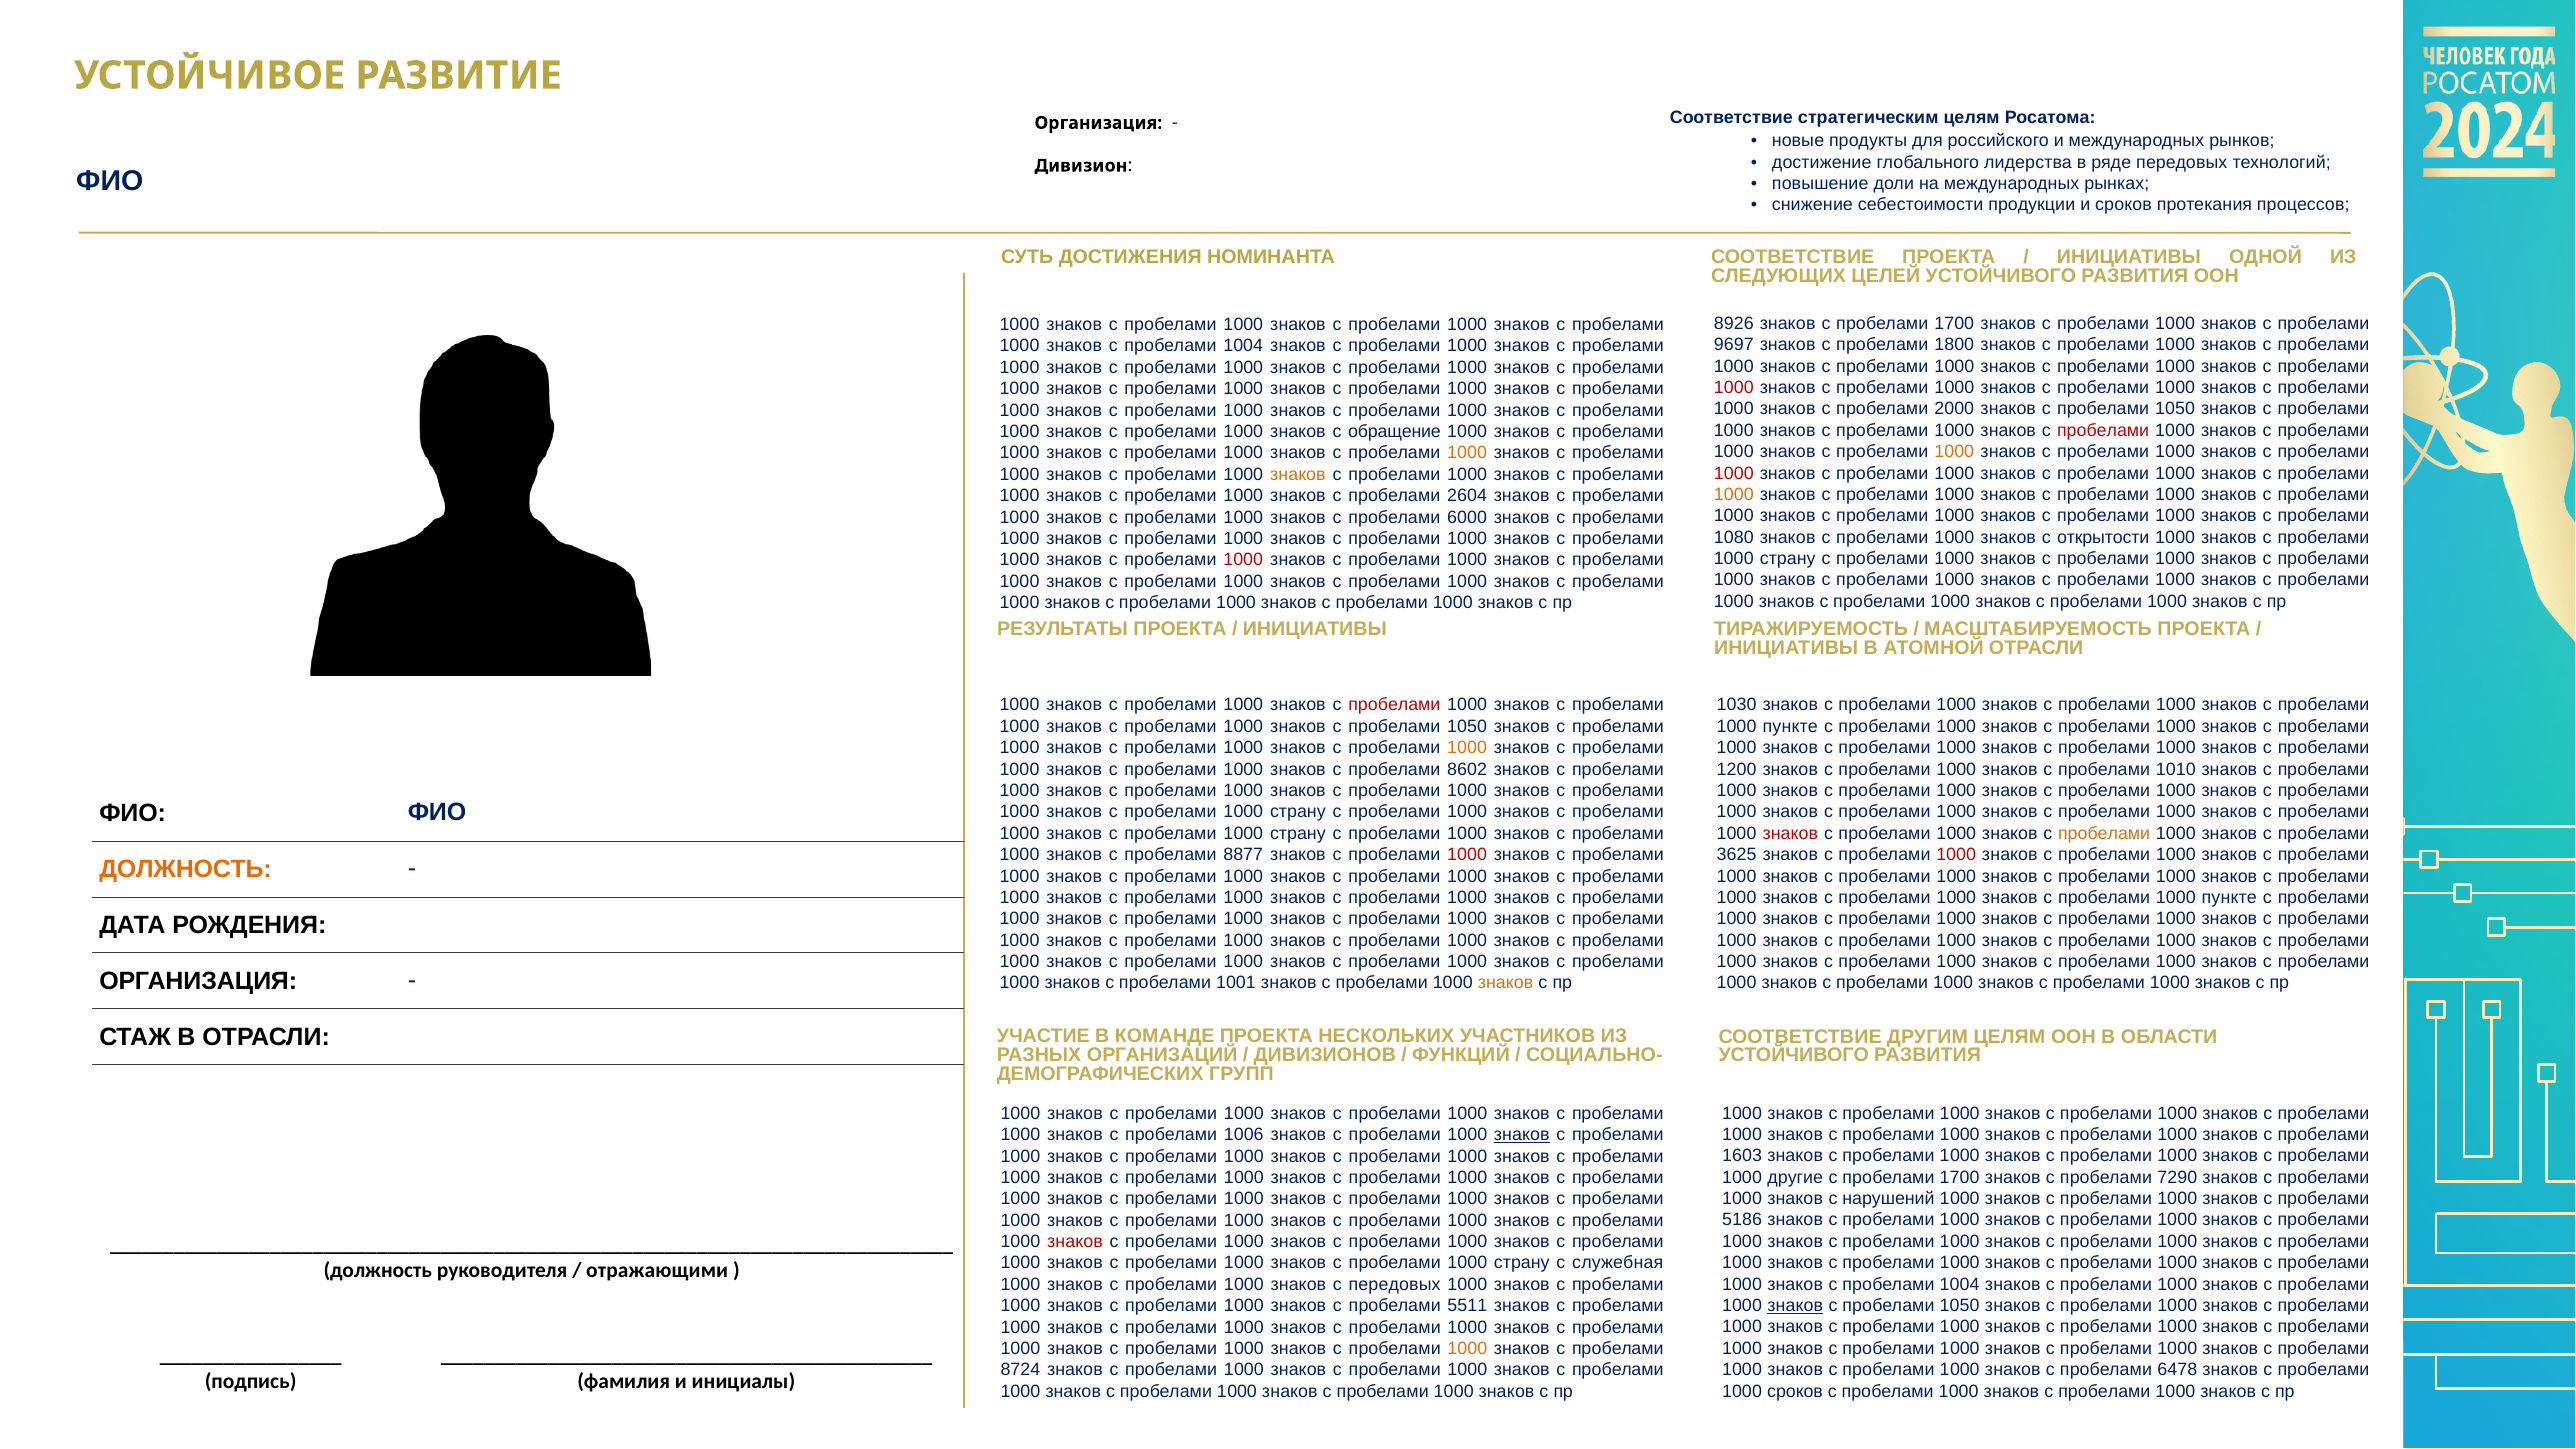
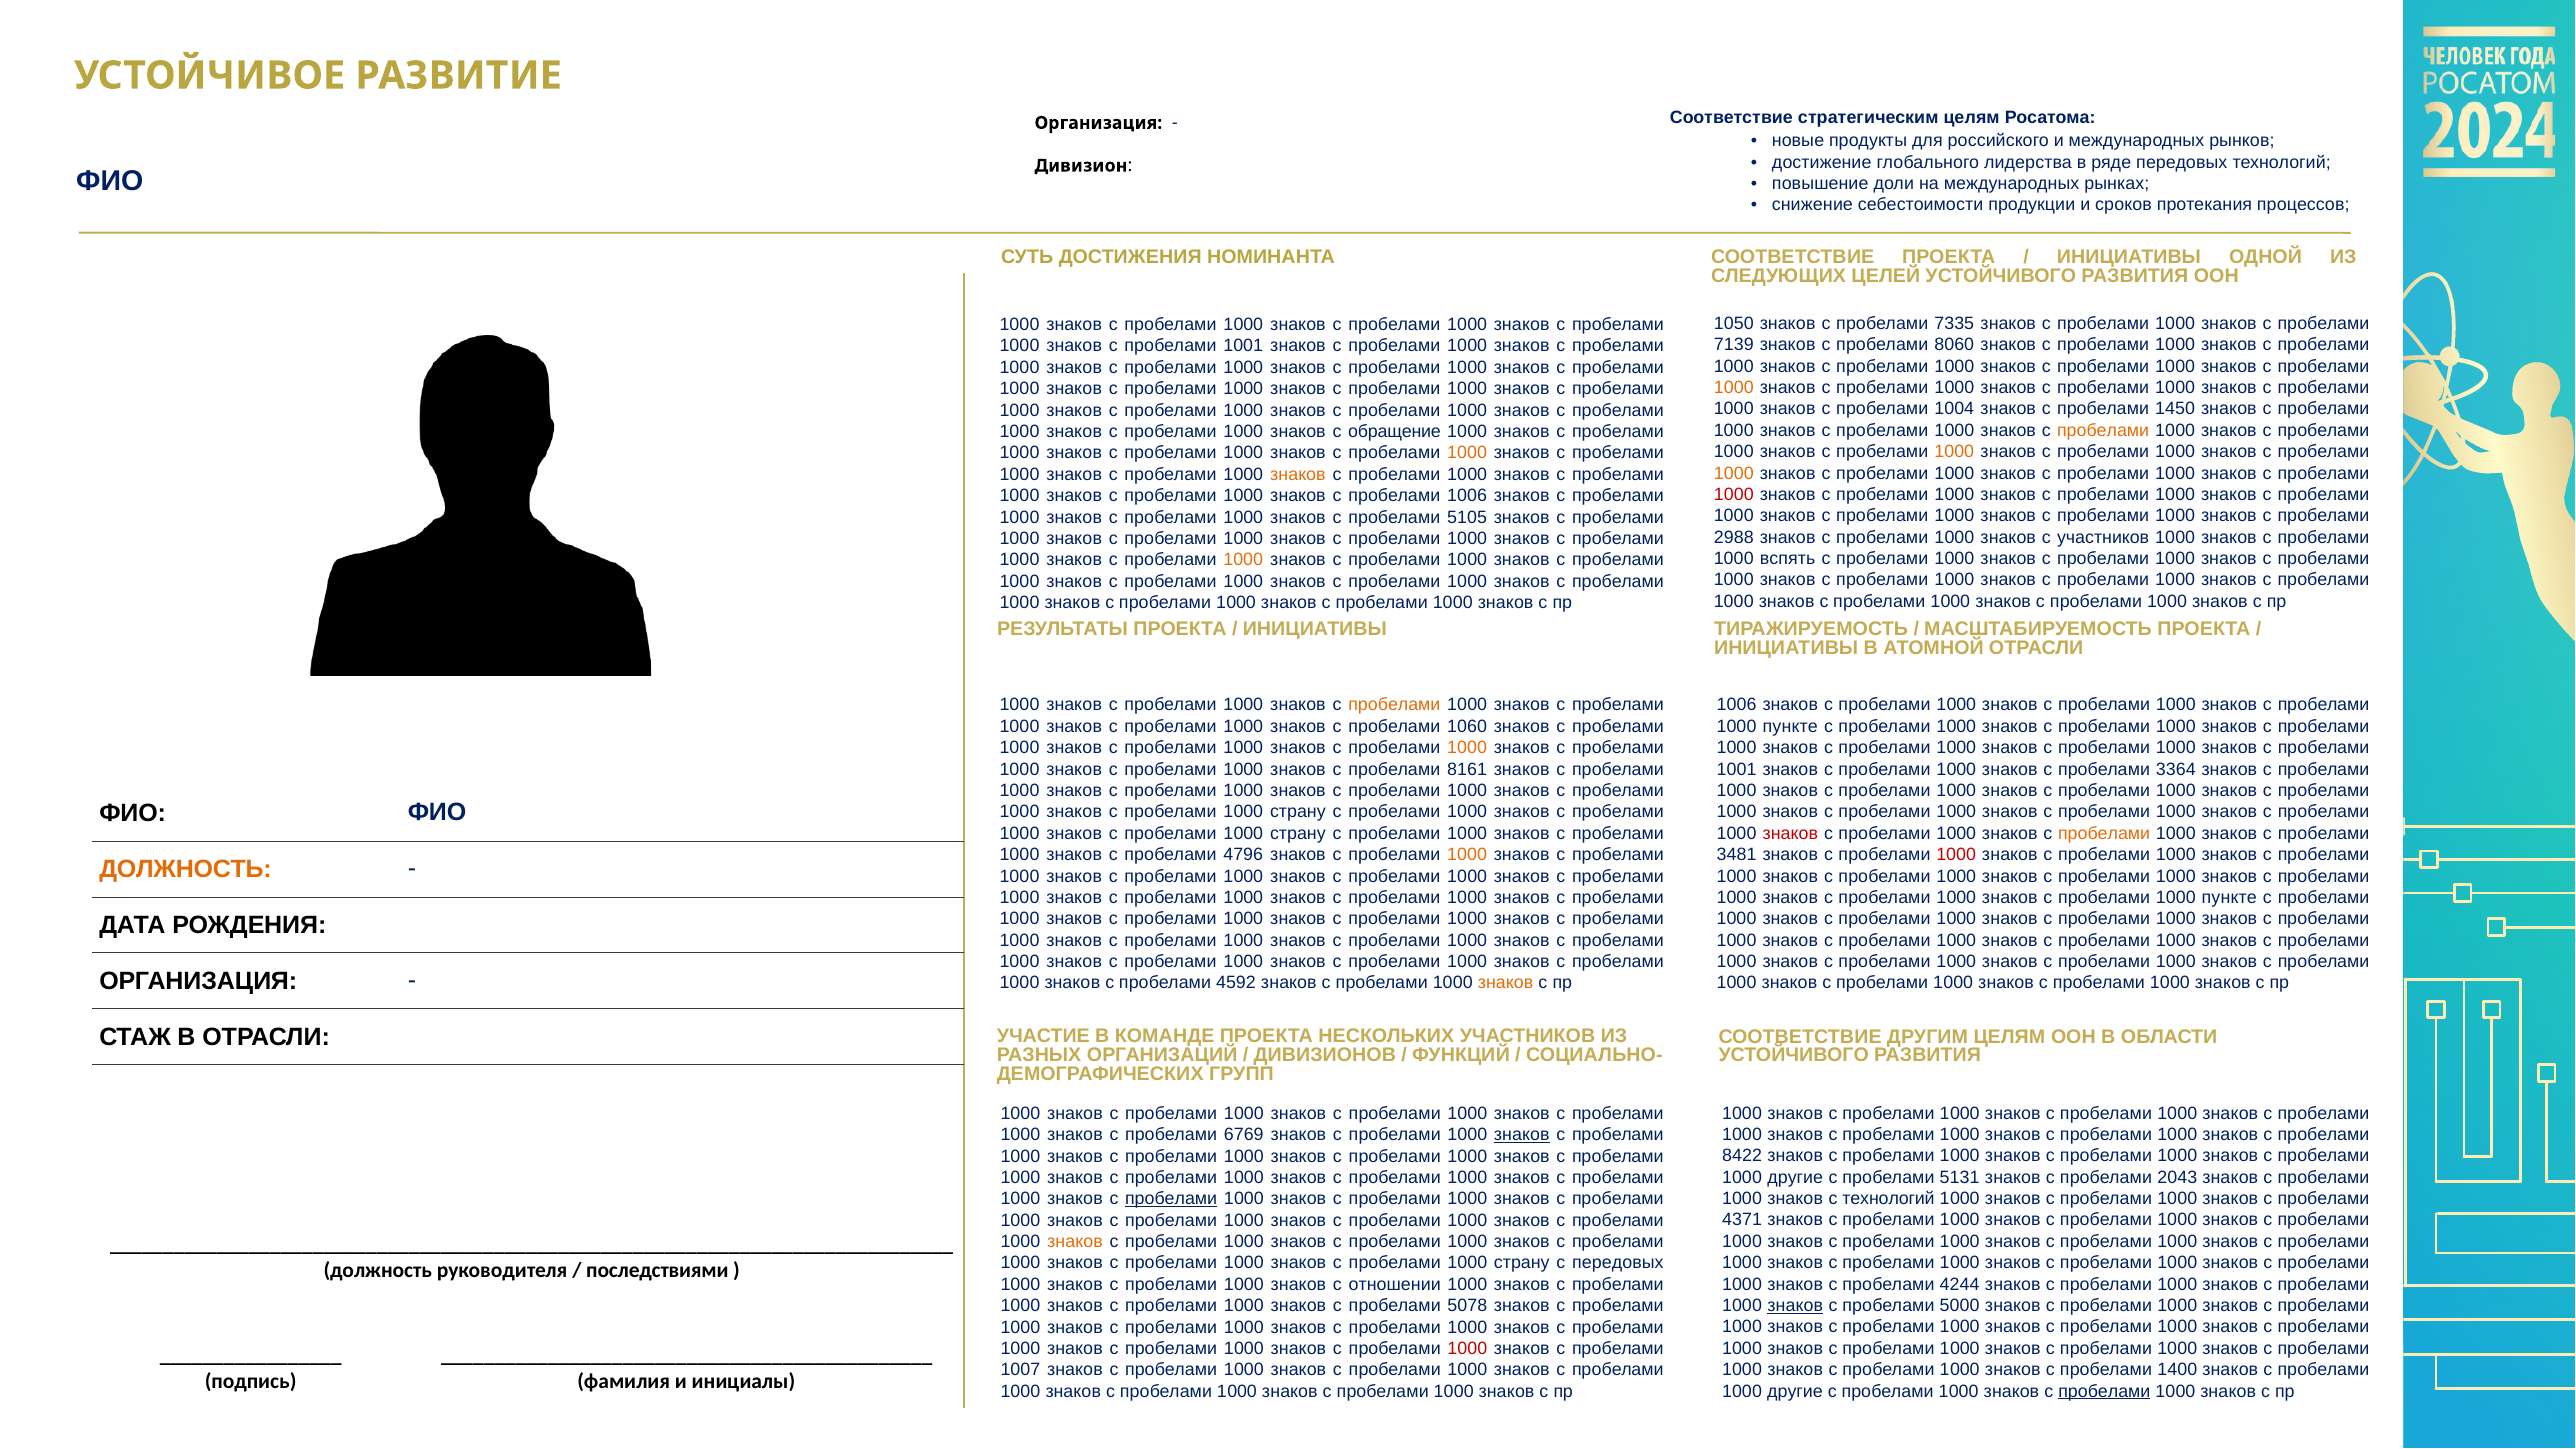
8926: 8926 -> 1050
знаков с пробелами 1700: 1700 -> 7335
9697: 9697 -> 7139
1800: 1800 -> 8060
1004 at (1243, 346): 1004 -> 1001
1000 at (1734, 388) colour: red -> orange
2000: 2000 -> 1004
1050 at (2175, 409): 1050 -> 1450
пробелами at (2103, 430) colour: red -> orange
1000 at (1734, 473) colour: red -> orange
1000 at (1734, 495) colour: orange -> red
пробелами 2604: 2604 -> 1006
6000: 6000 -> 5105
1080: 1080 -> 2988
с открытости: открытости -> участников
страну at (1788, 559): страну -> вспять
1000 at (1243, 560) colour: red -> orange
пробелами at (1394, 705) colour: red -> orange
1030 at (1737, 705): 1030 -> 1006
1050 at (1467, 727): 1050 -> 1060
8602: 8602 -> 8161
1200 at (1737, 769): 1200 -> 1001
1010: 1010 -> 3364
8877: 8877 -> 4796
1000 at (1467, 855) colour: red -> orange
3625: 3625 -> 3481
1001: 1001 -> 4592
1006: 1006 -> 6769
1603: 1603 -> 8422
1700 at (1960, 1177): 1700 -> 5131
7290: 7290 -> 2043
пробелами at (1171, 1199) underline: none -> present
с нарушений: нарушений -> технологий
5186: 5186 -> 4371
знаков at (1075, 1242) colour: red -> orange
с служебная: служебная -> передовых
отражающими: отражающими -> последствиями
1004 at (1960, 1284): 1004 -> 4244
с передовых: передовых -> отношении
5511: 5511 -> 5078
1050 at (1960, 1306): 1050 -> 5000
1000 at (1467, 1349) colour: orange -> red
6478: 6478 -> 1400
8724: 8724 -> 1007
сроков at (1795, 1391): сроков -> другие
пробелами at (2104, 1391) underline: none -> present
